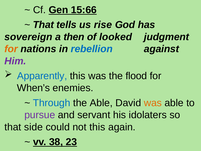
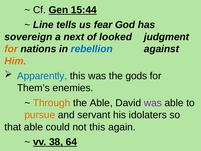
15:66: 15:66 -> 15:44
That at (43, 25): That -> Line
rise: rise -> fear
then: then -> next
Him colour: purple -> orange
flood: flood -> gods
When’s: When’s -> Them’s
Through colour: blue -> orange
was at (153, 103) colour: orange -> purple
pursue colour: purple -> orange
that side: side -> able
23: 23 -> 64
